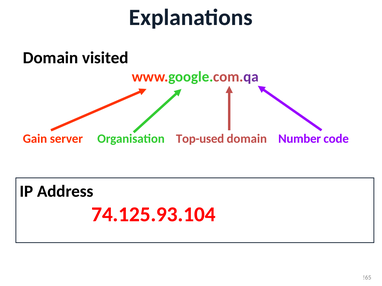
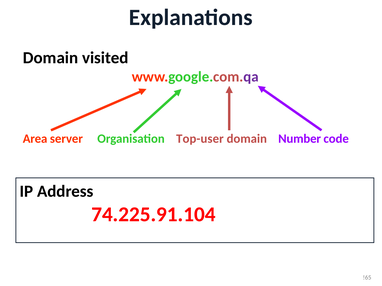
Gain: Gain -> Area
Top-used: Top-used -> Top-user
74.125.93.104: 74.125.93.104 -> 74.225.91.104
